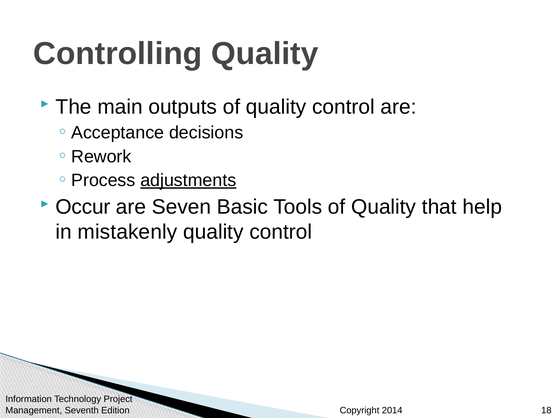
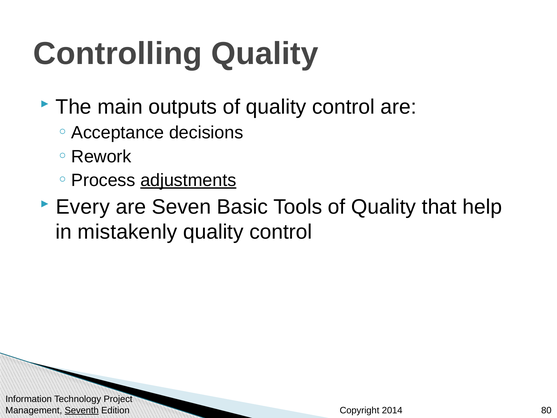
Occur: Occur -> Every
Seventh underline: none -> present
18: 18 -> 80
